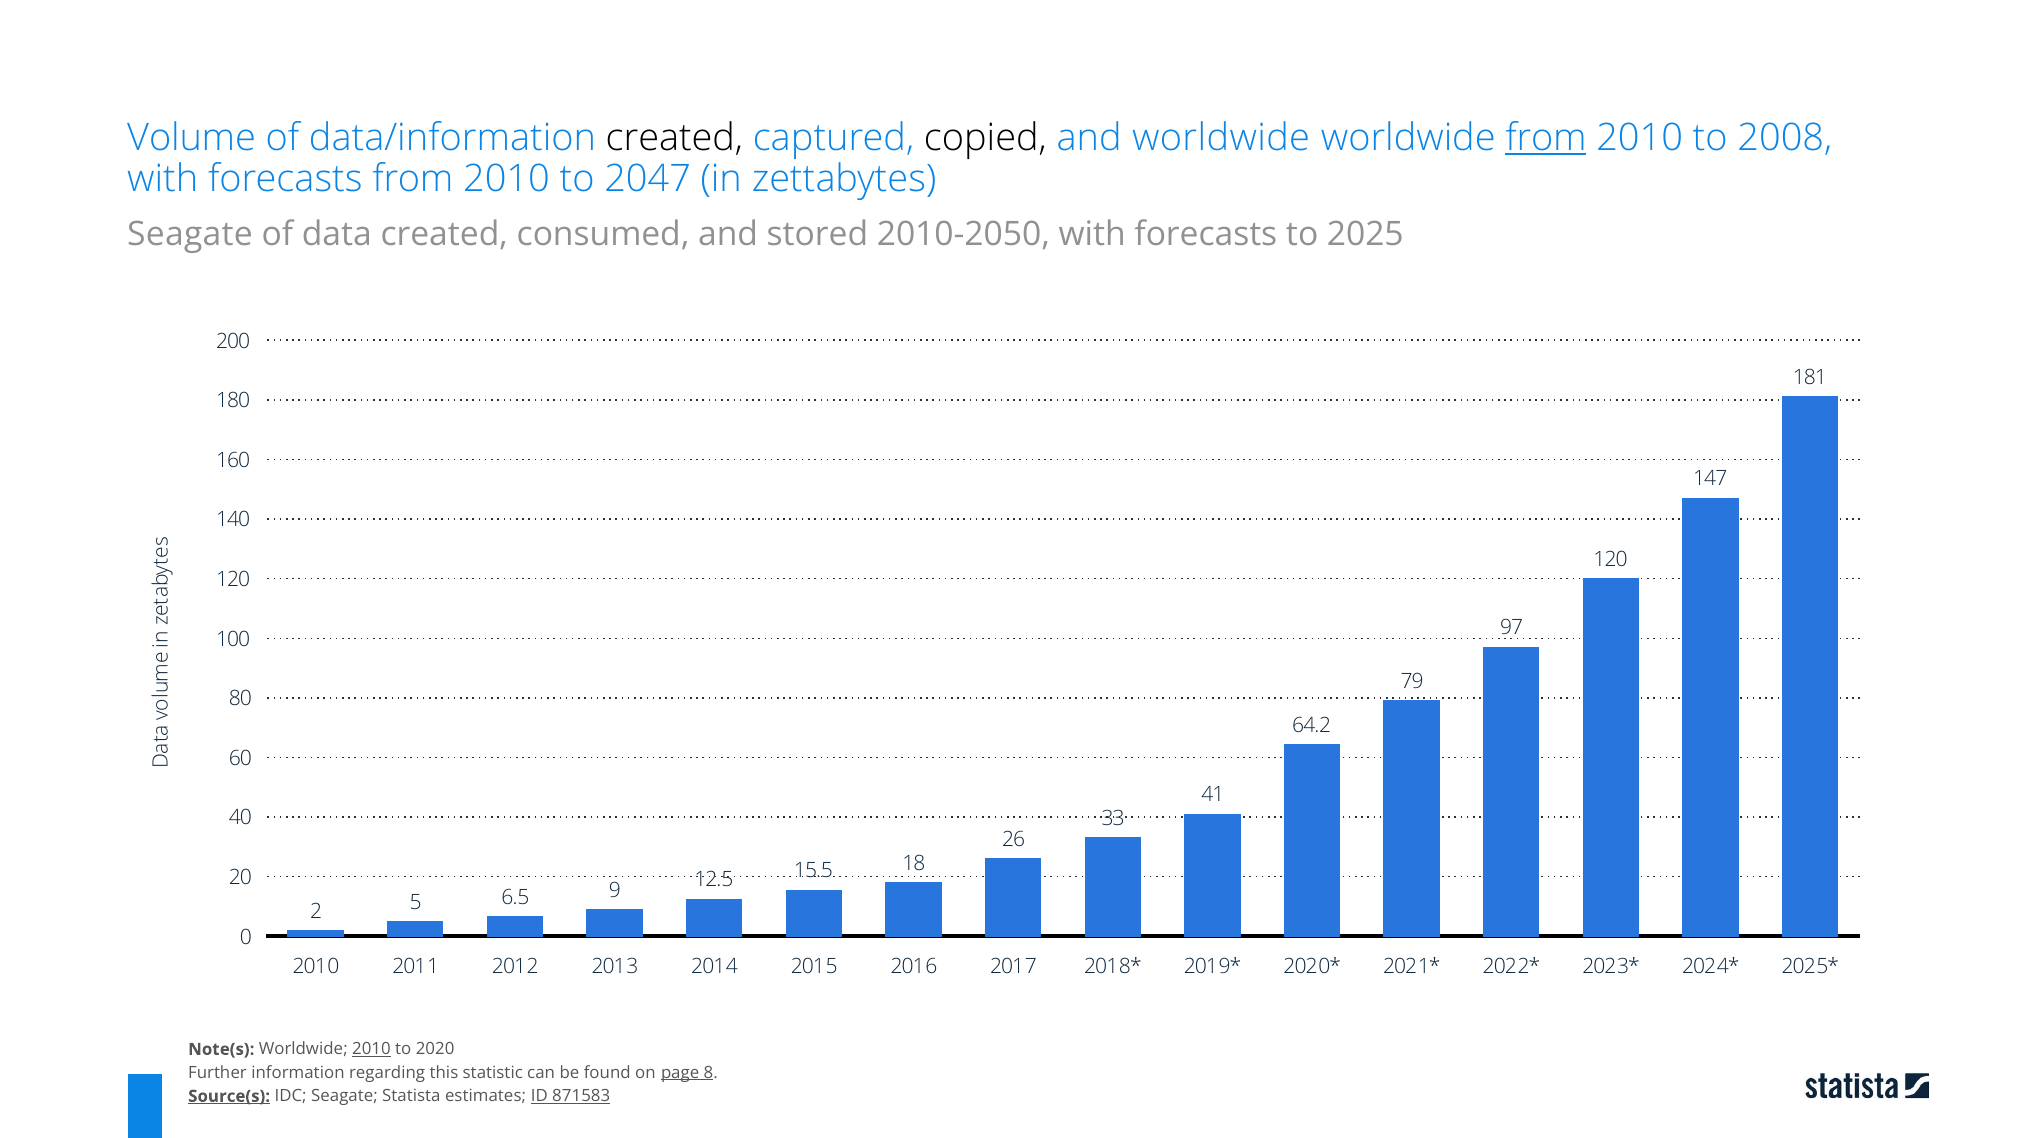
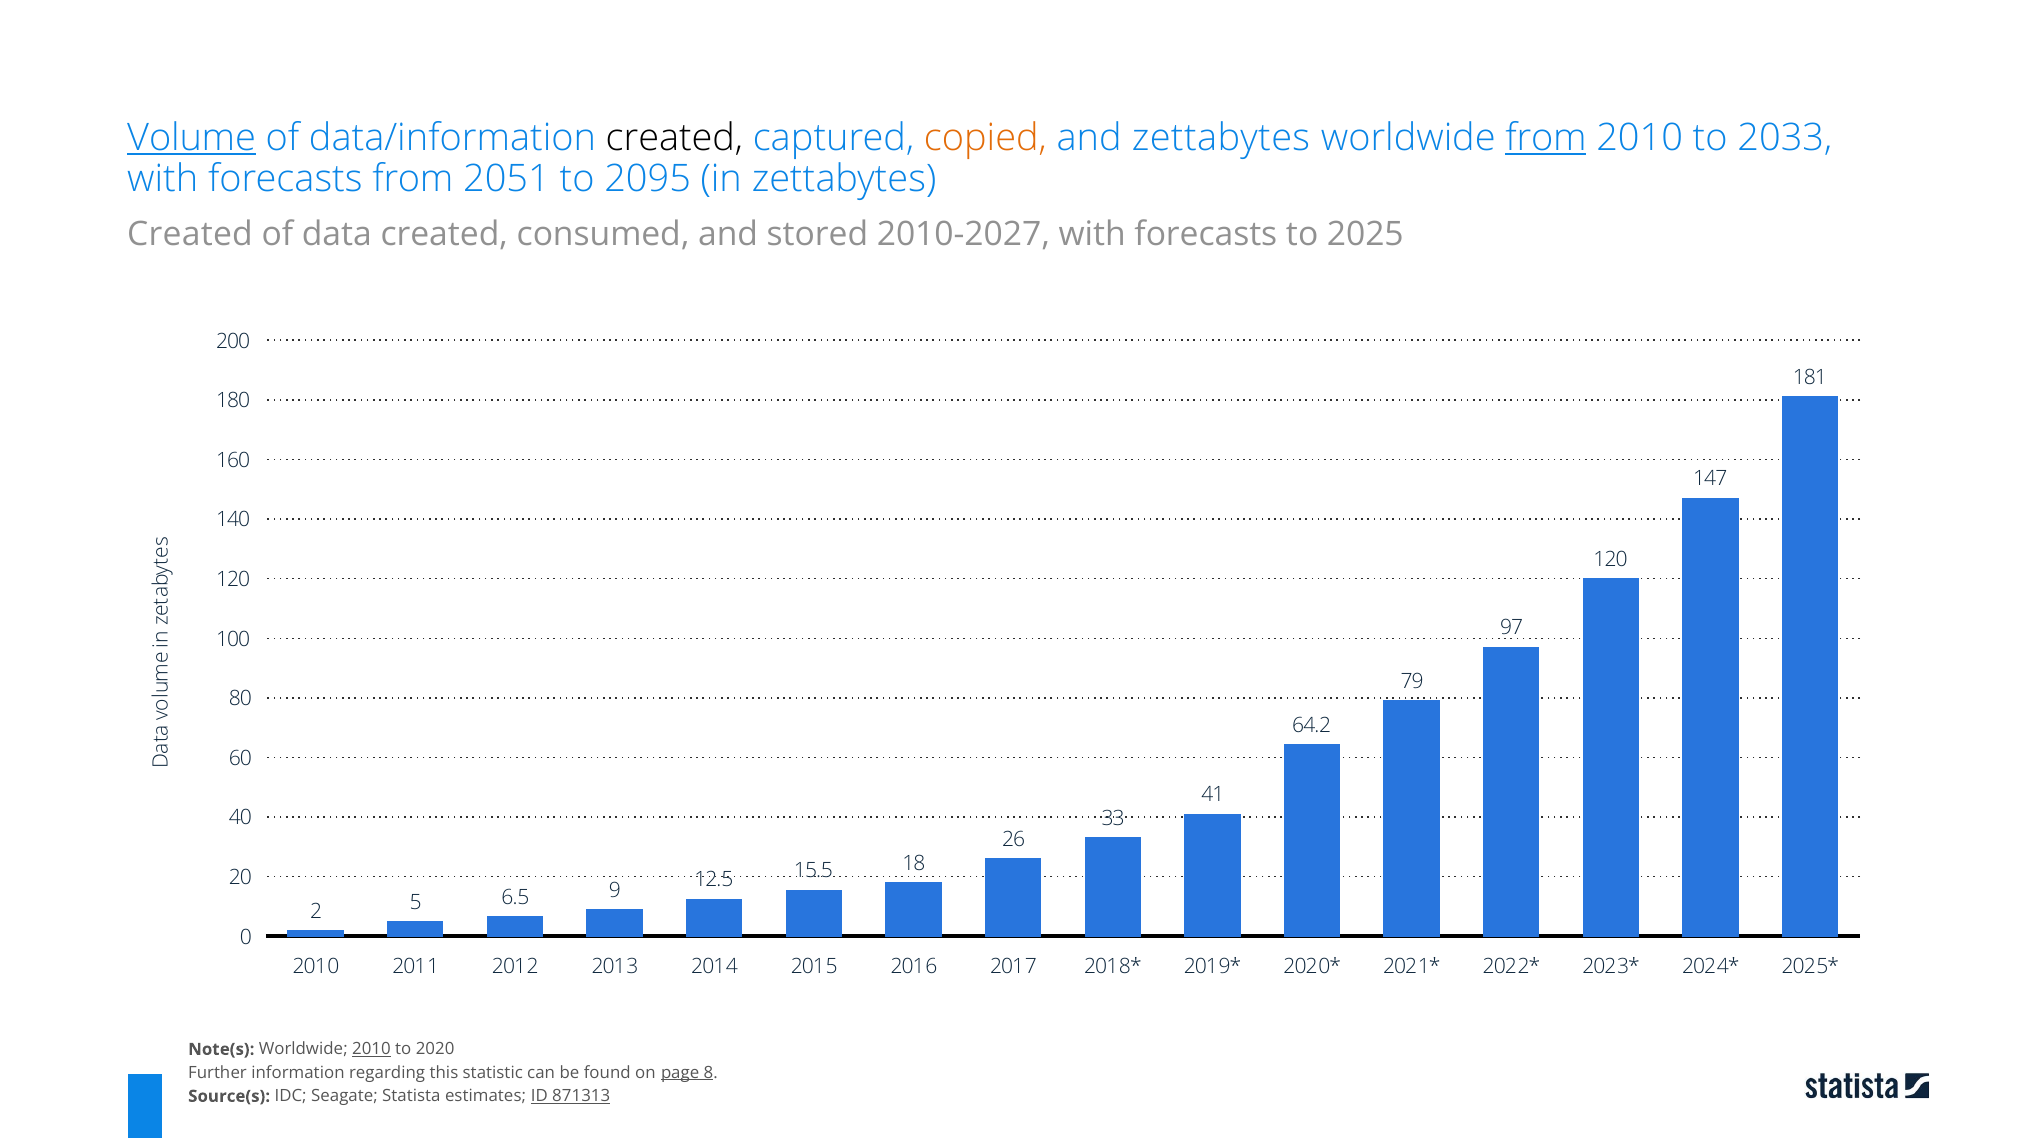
Volume underline: none -> present
copied colour: black -> orange
and worldwide: worldwide -> zettabytes
2008: 2008 -> 2033
forecasts from 2010: 2010 -> 2051
2047: 2047 -> 2095
Seagate at (190, 235): Seagate -> Created
2010-2050: 2010-2050 -> 2010-2027
Source(s underline: present -> none
871583: 871583 -> 871313
